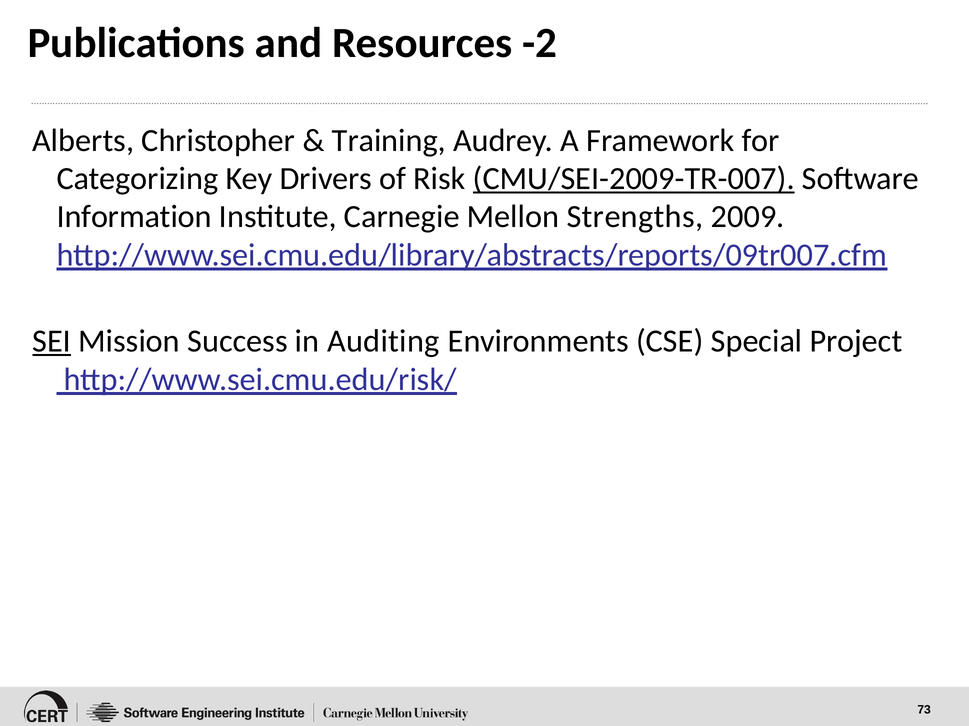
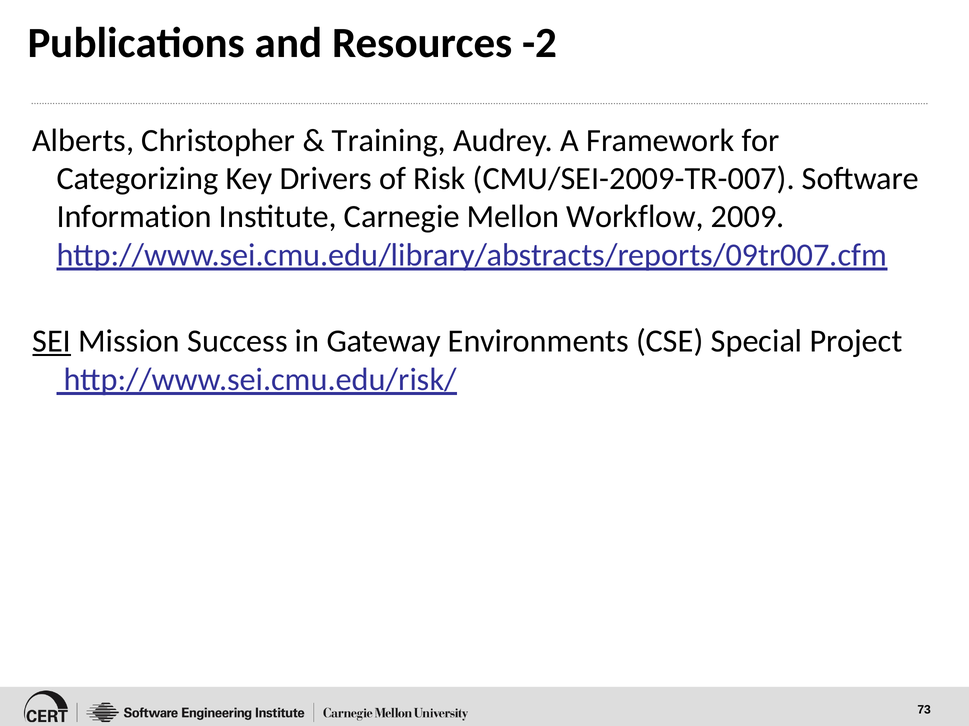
CMU/SEI-2009-TR-007 underline: present -> none
Strengths: Strengths -> Workflow
Auditing: Auditing -> Gateway
